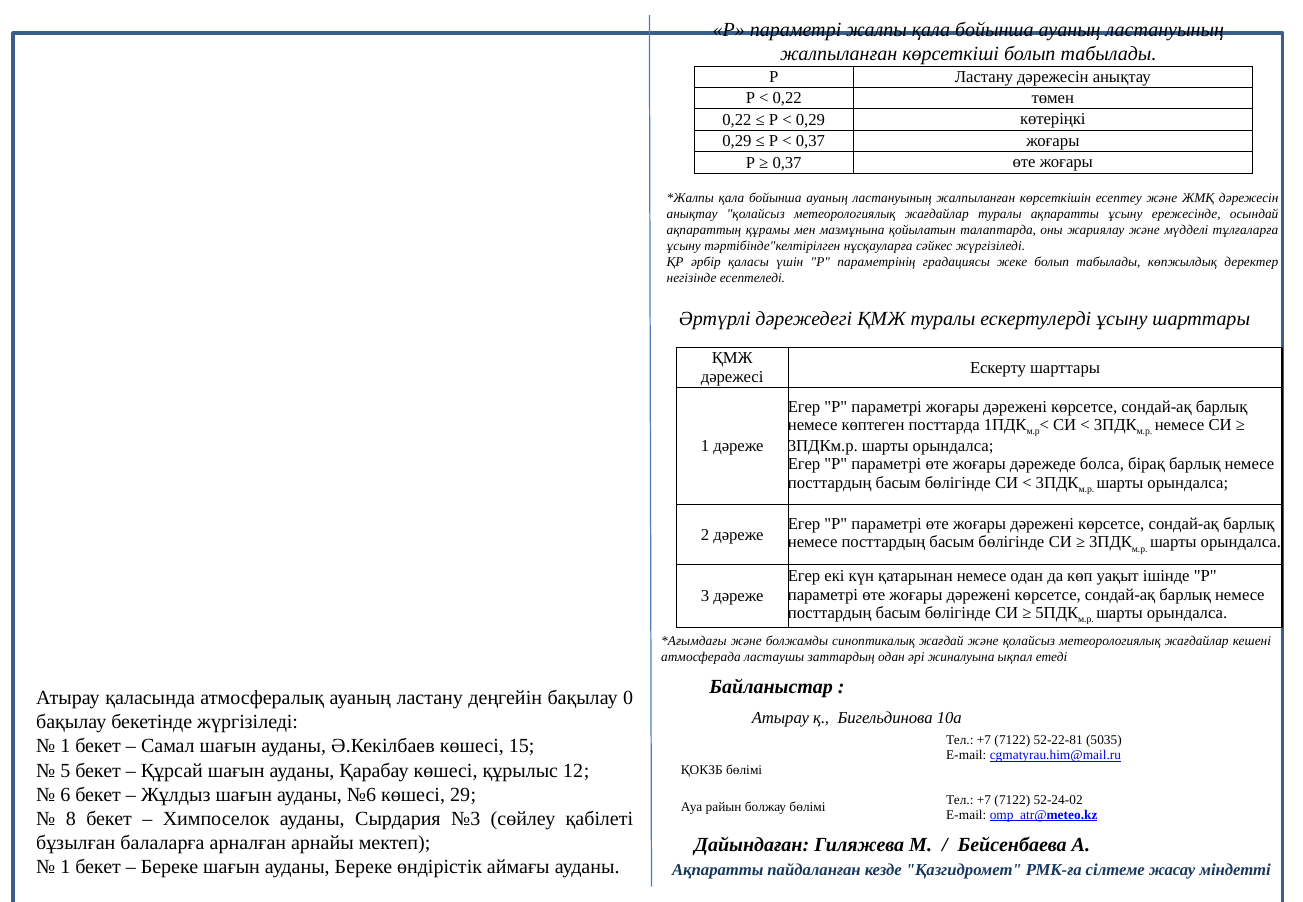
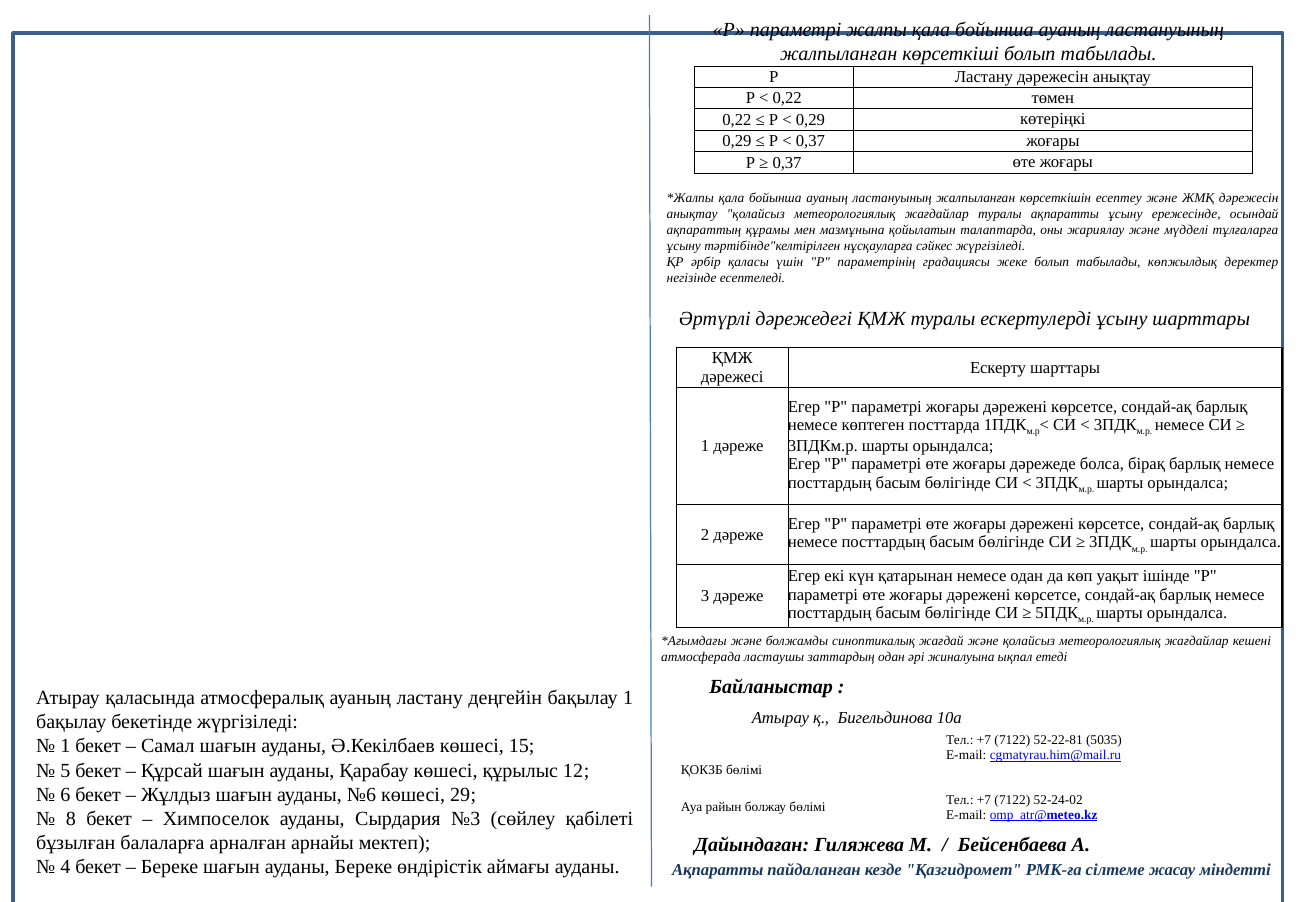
бақылау 0: 0 -> 1
1 at (65, 867): 1 -> 4
